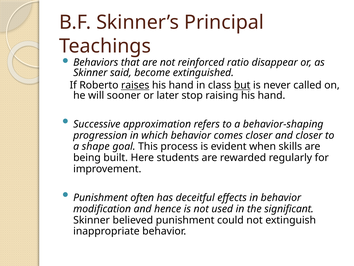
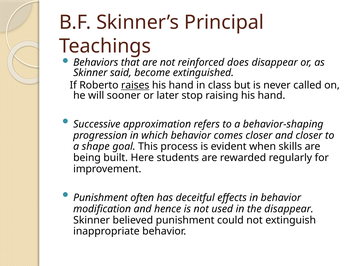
ratio: ratio -> does
but underline: present -> none
the significant: significant -> disappear
